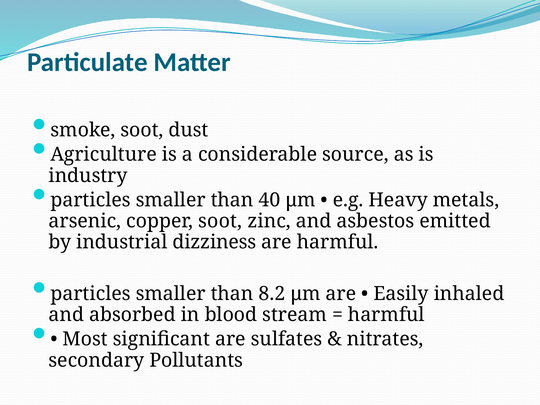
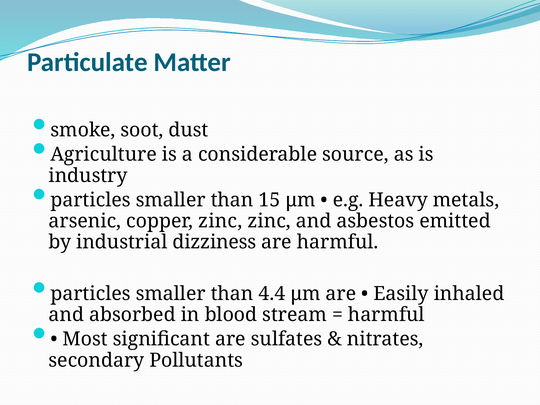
40: 40 -> 15
copper soot: soot -> zinc
8.2: 8.2 -> 4.4
